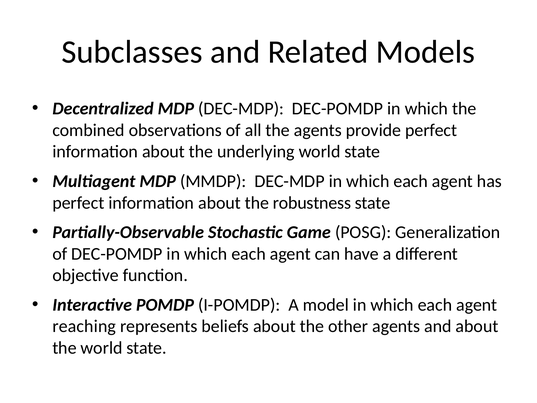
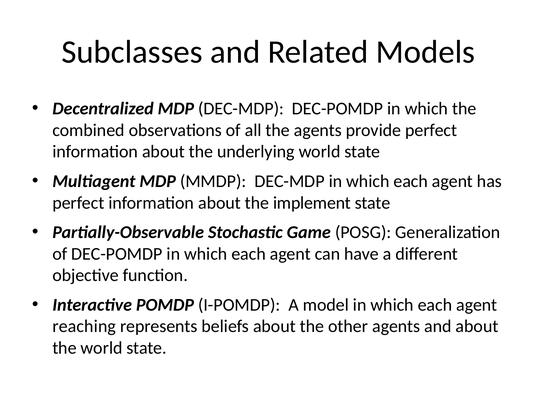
robustness: robustness -> implement
